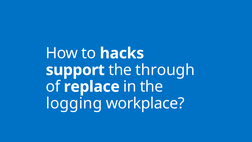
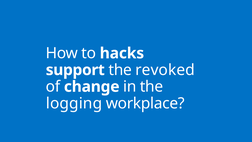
through: through -> revoked
replace: replace -> change
